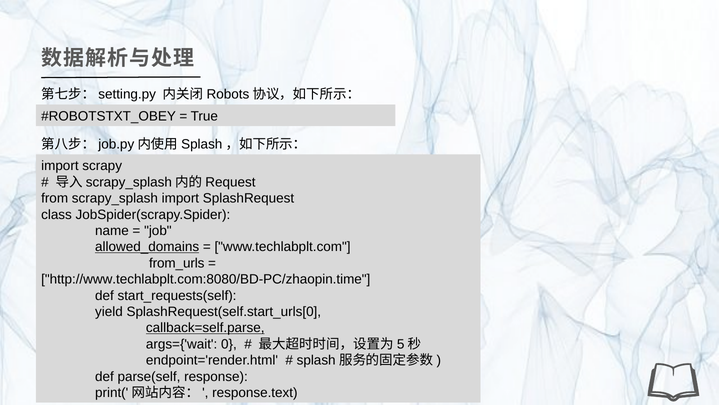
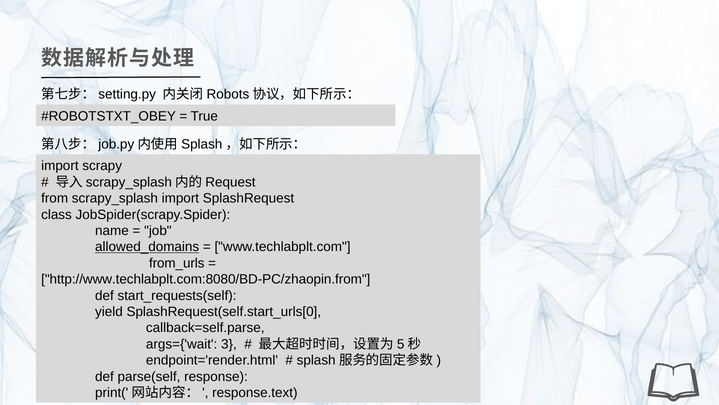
http://www.techlabplt.com:8080/BD-PC/zhaopin.time: http://www.techlabplt.com:8080/BD-PC/zhaopin.time -> http://www.techlabplt.com:8080/BD-PC/zhaopin.from
callback=self.parse underline: present -> none
0: 0 -> 3
